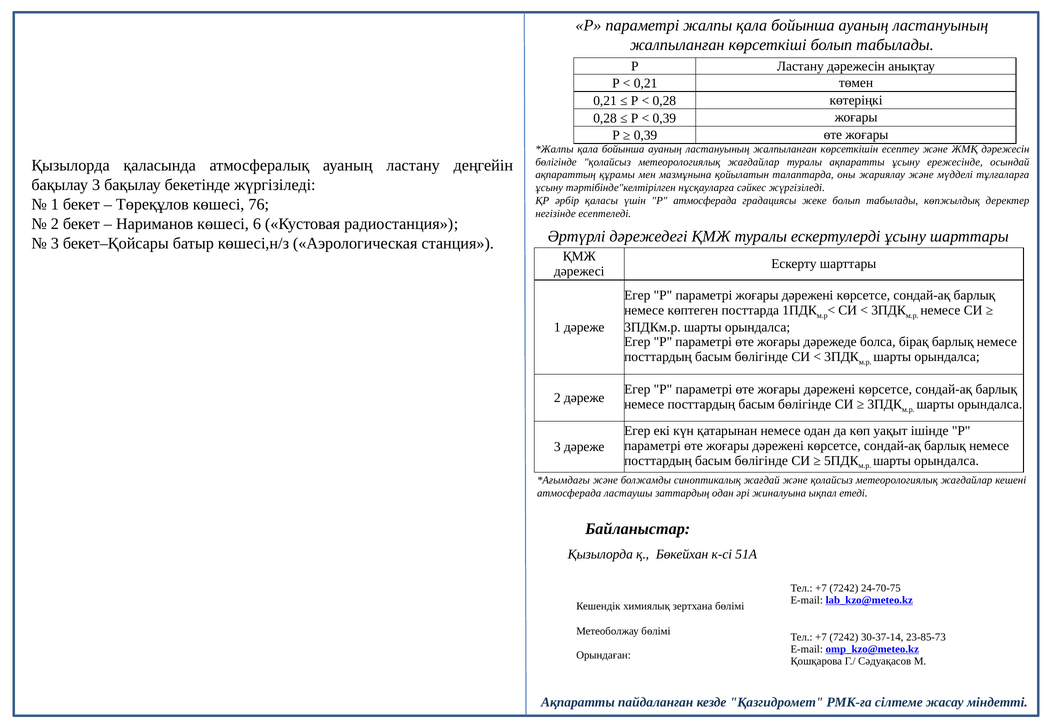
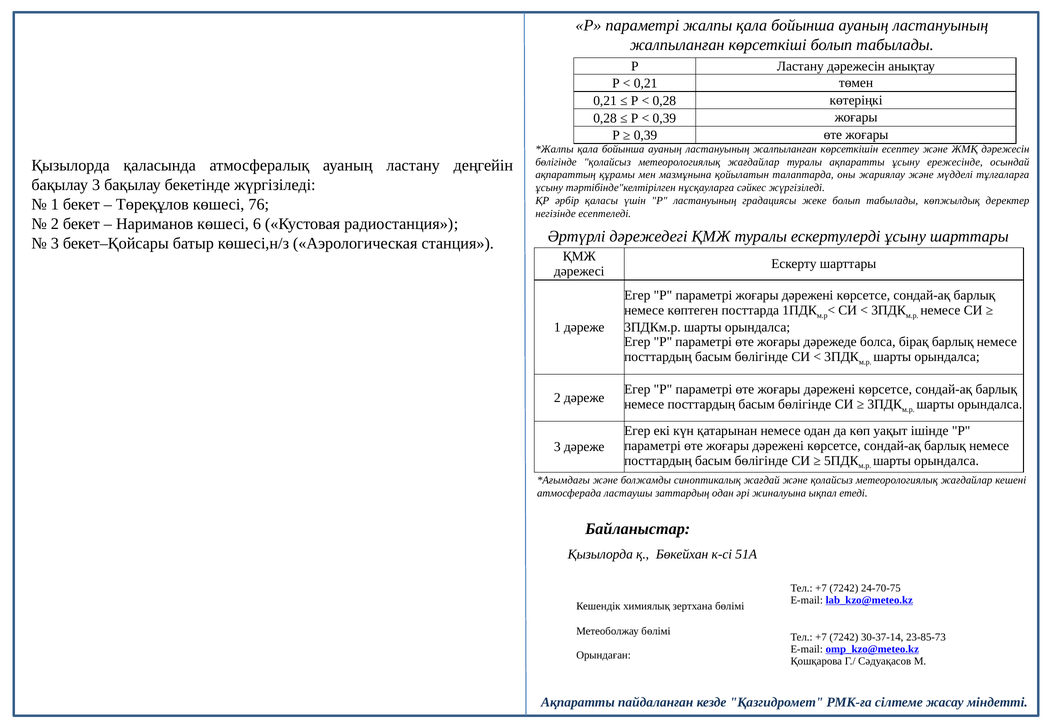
Р атмосферада: атмосферада -> ластануының
